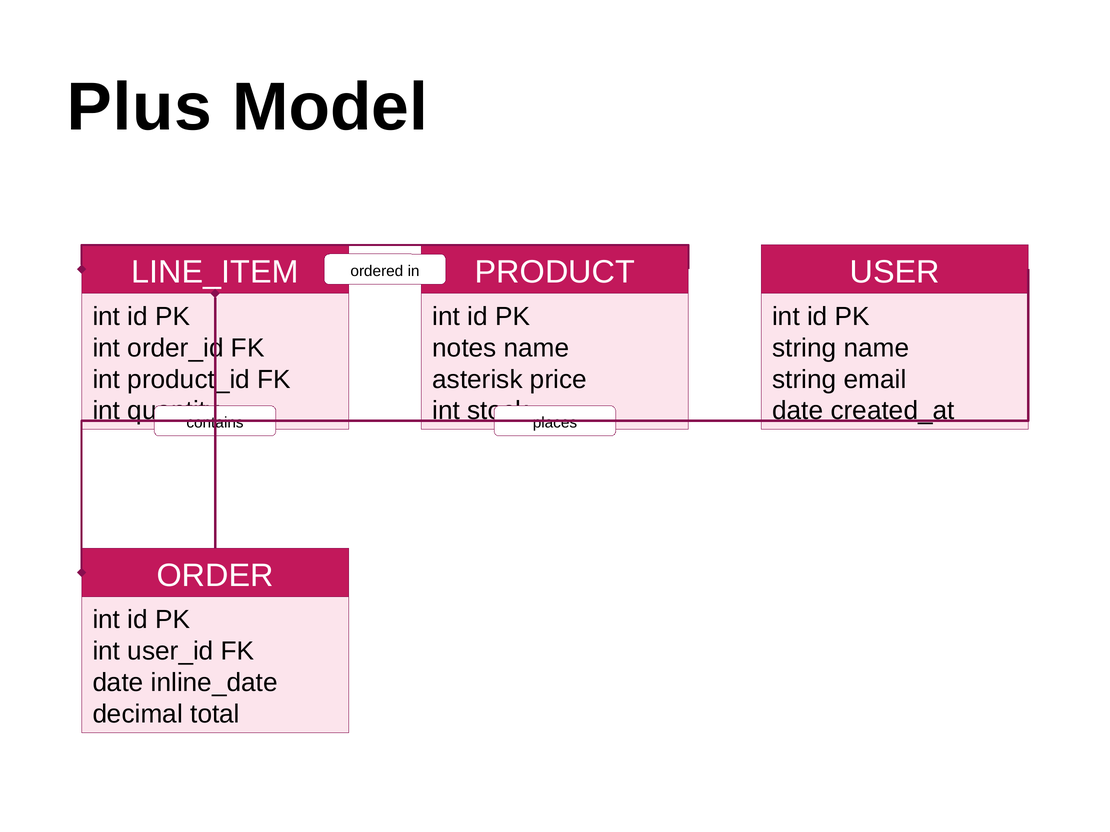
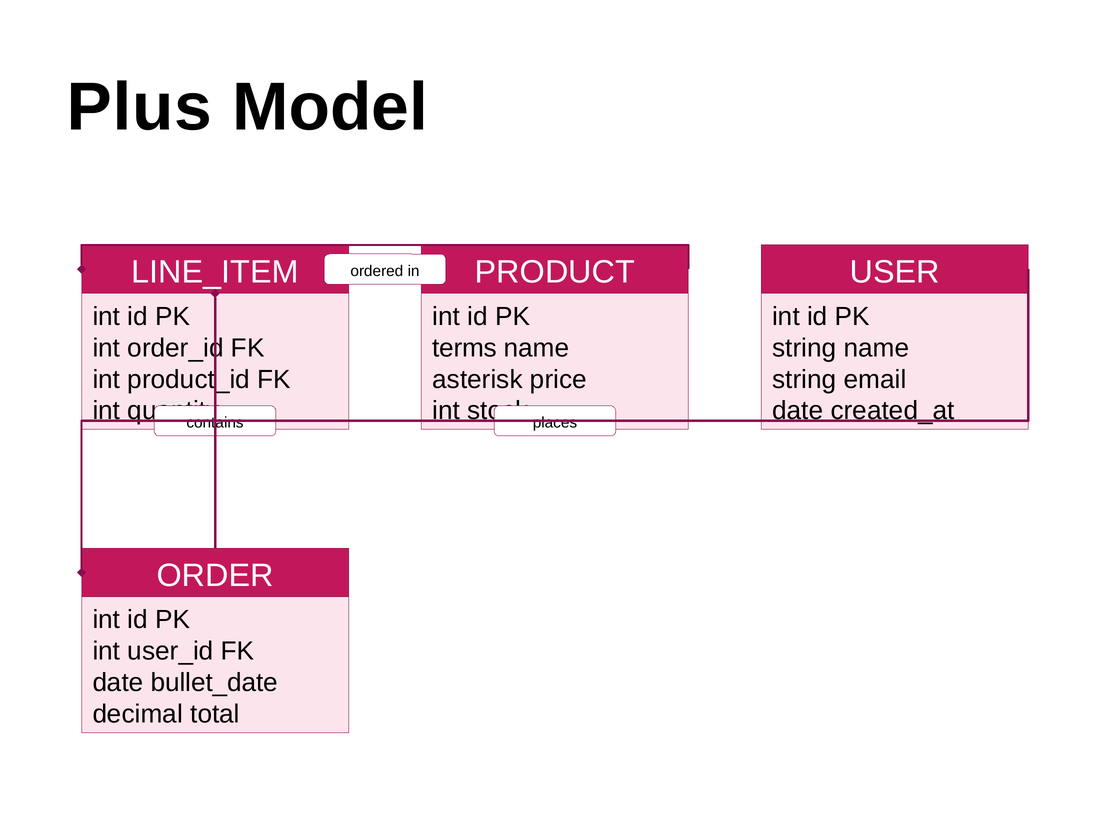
notes: notes -> terms
inline_date: inline_date -> bullet_date
